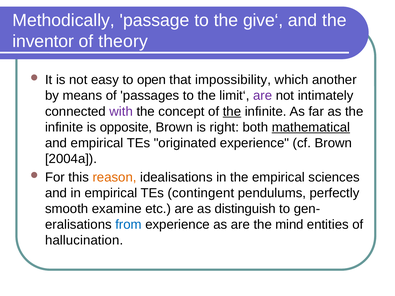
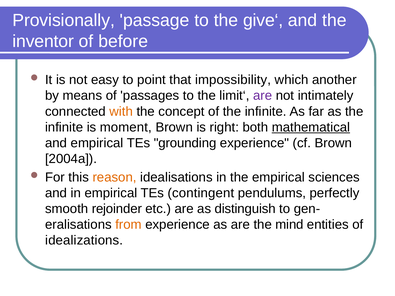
Methodically: Methodically -> Provisionally
theory: theory -> before
open: open -> point
with colour: purple -> orange
the at (232, 112) underline: present -> none
opposite: opposite -> moment
originated: originated -> grounding
examine: examine -> rejoinder
from colour: blue -> orange
hallucination: hallucination -> idealizations
